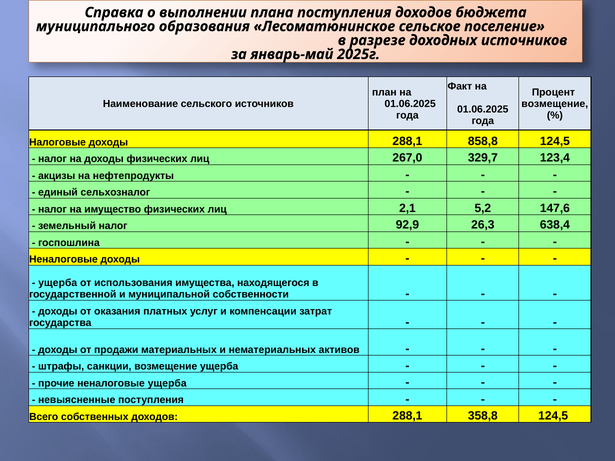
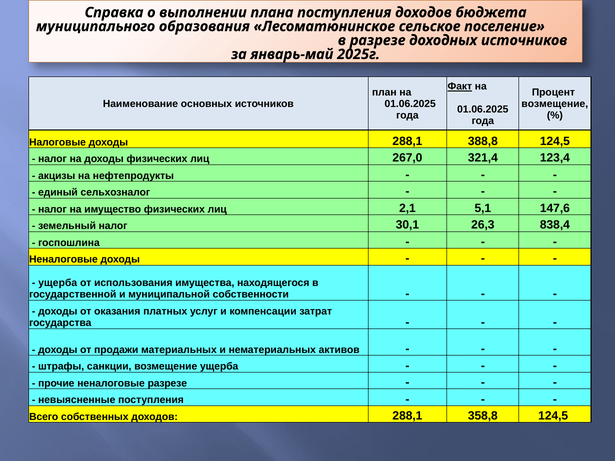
Факт underline: none -> present
сельского: сельского -> основных
858,8: 858,8 -> 388,8
329,7: 329,7 -> 321,4
5,2: 5,2 -> 5,1
92,9: 92,9 -> 30,1
638,4: 638,4 -> 838,4
неналоговые ущерба: ущерба -> разрезе
